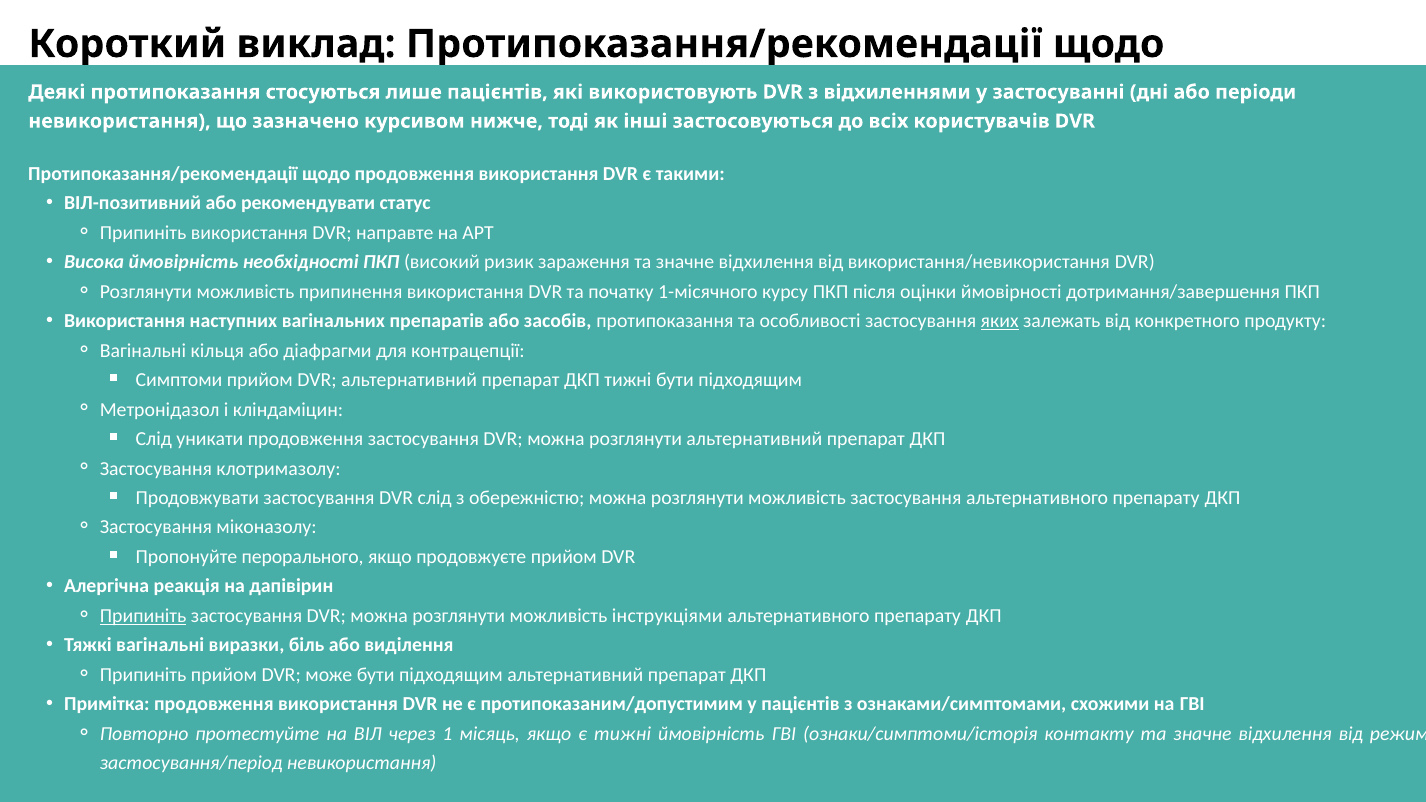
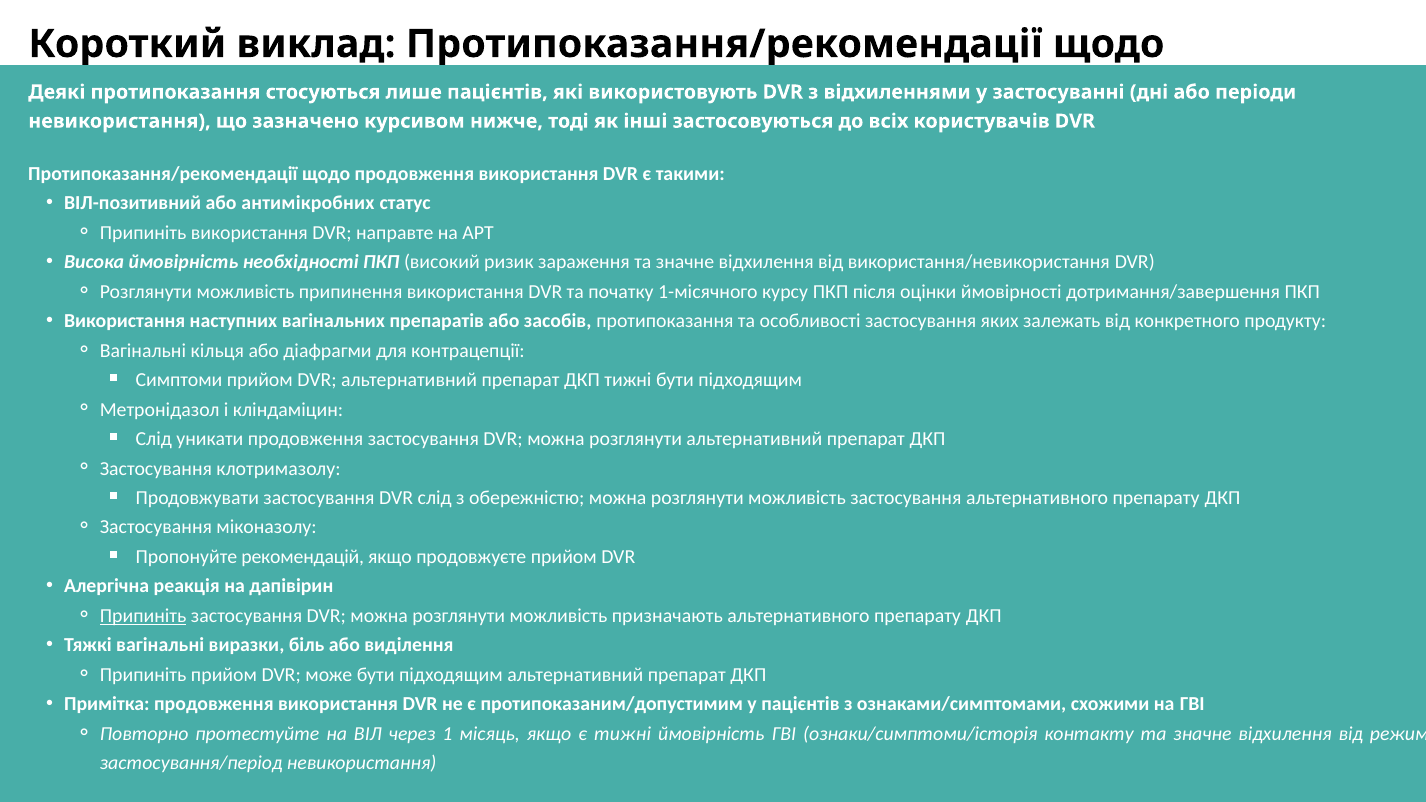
рекомендувати: рекомендувати -> антимікробних
яких underline: present -> none
перорального: перорального -> рекомендацій
інструкціями: інструкціями -> призначають
